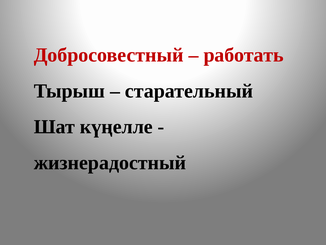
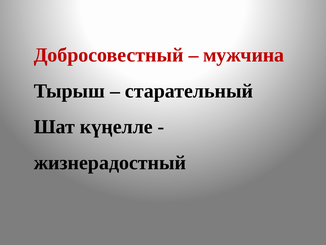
работать: работать -> мужчина
